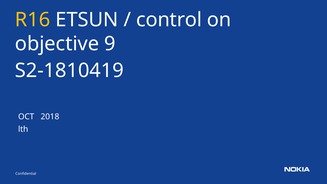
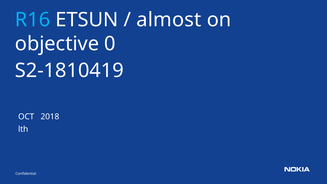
R16 colour: yellow -> light blue
control: control -> almost
9: 9 -> 0
